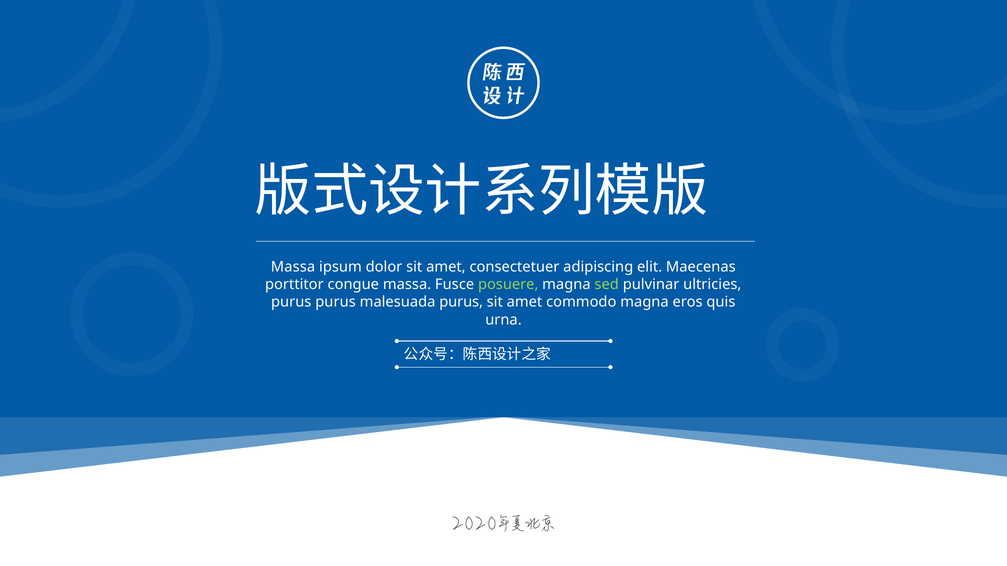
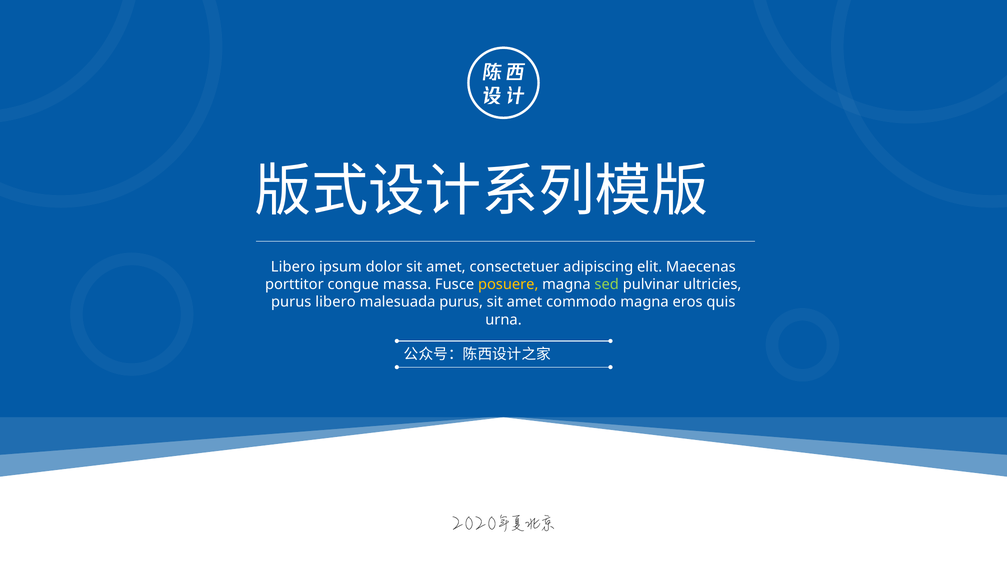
Massa at (293, 267): Massa -> Libero
posuere colour: light green -> yellow
purus purus: purus -> libero
